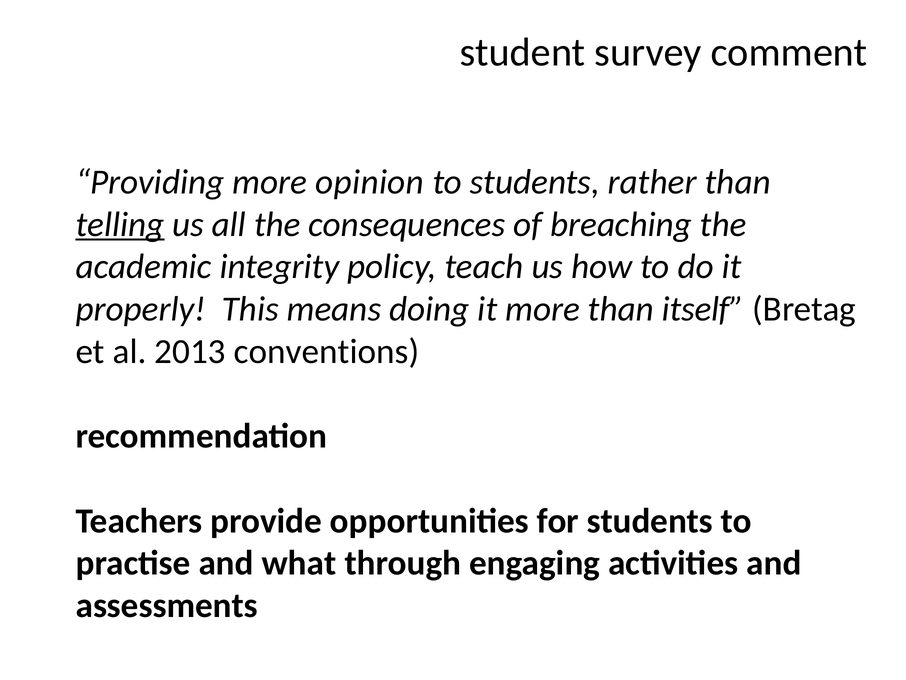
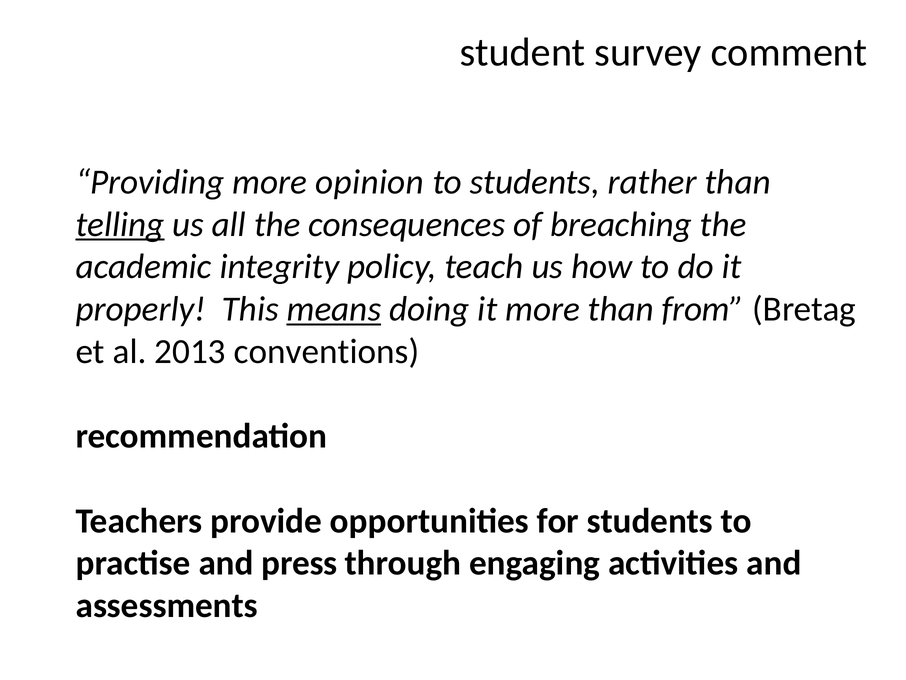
means underline: none -> present
itself: itself -> from
what: what -> press
